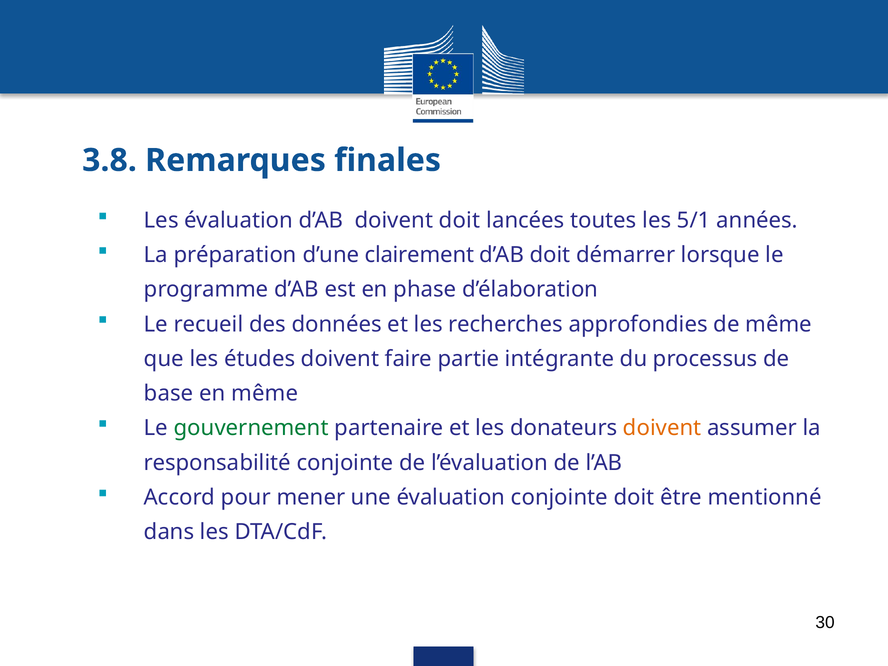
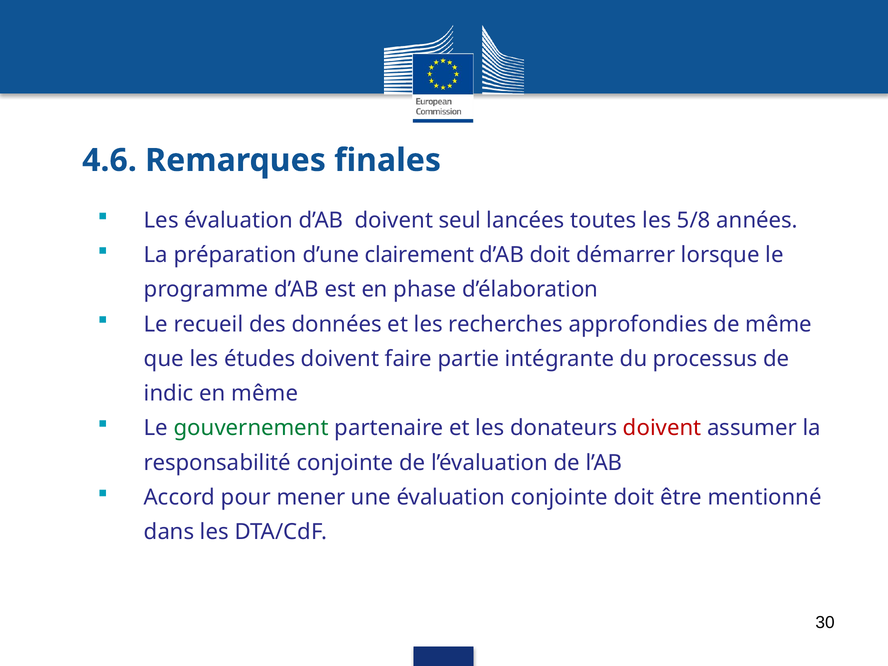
3.8: 3.8 -> 4.6
doivent doit: doit -> seul
5/1: 5/1 -> 5/8
base: base -> indic
doivent at (662, 428) colour: orange -> red
